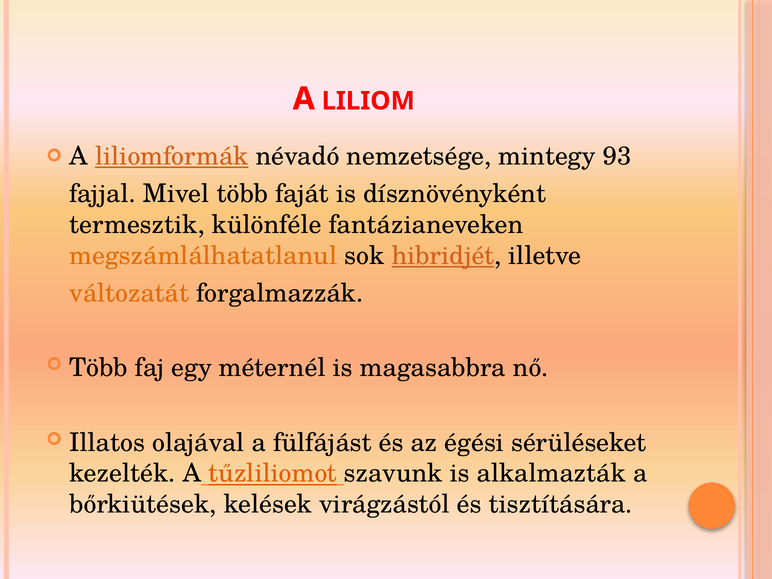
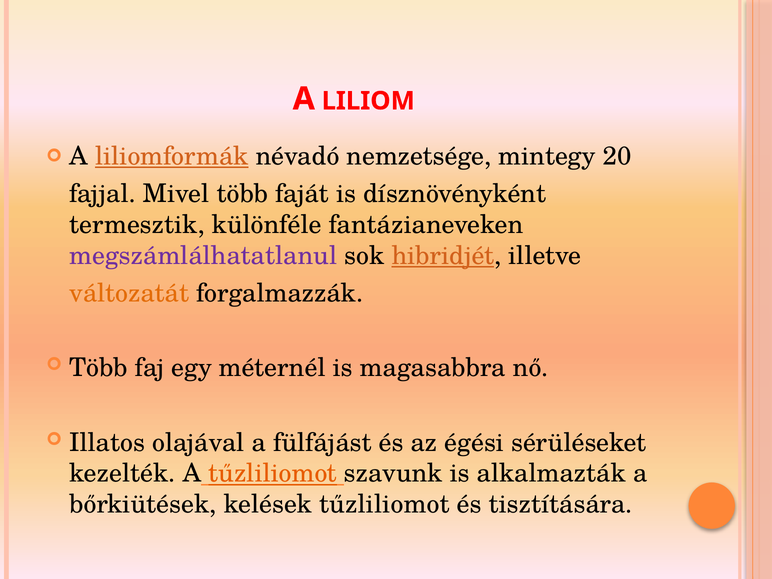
93: 93 -> 20
megszámlálhatatlanul colour: orange -> purple
kelések virágzástól: virágzástól -> tűzliliomot
